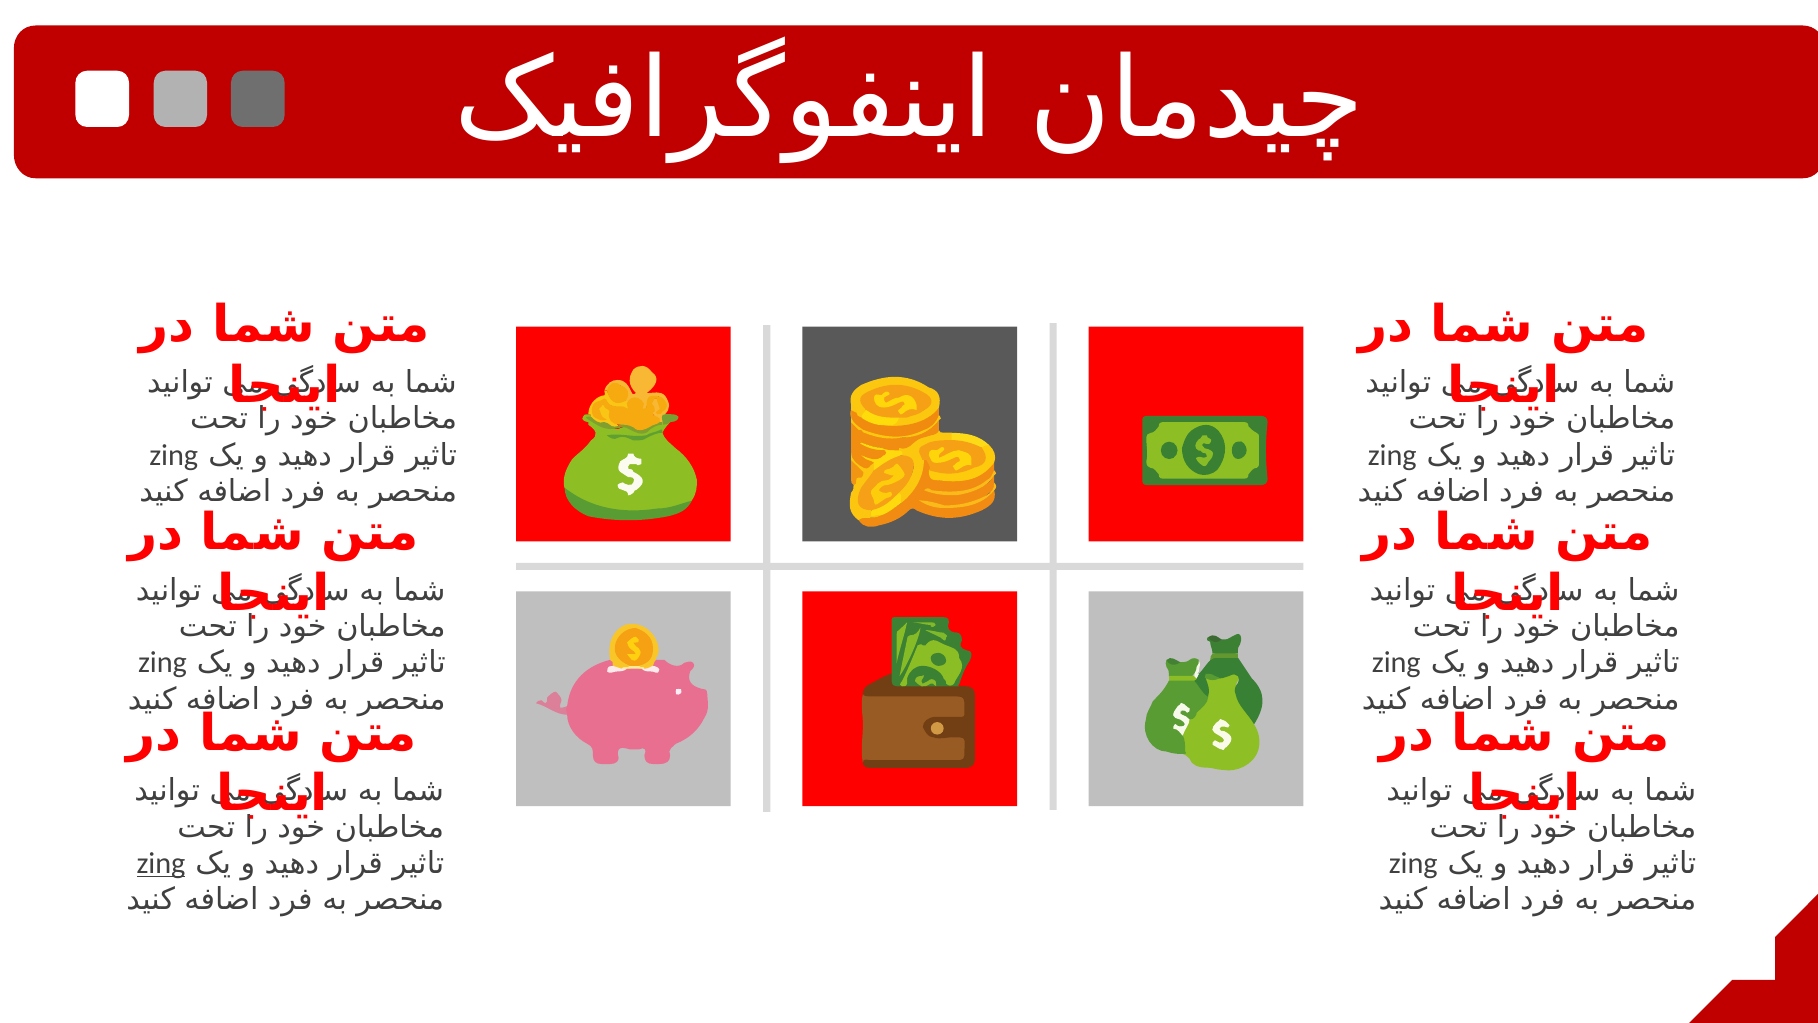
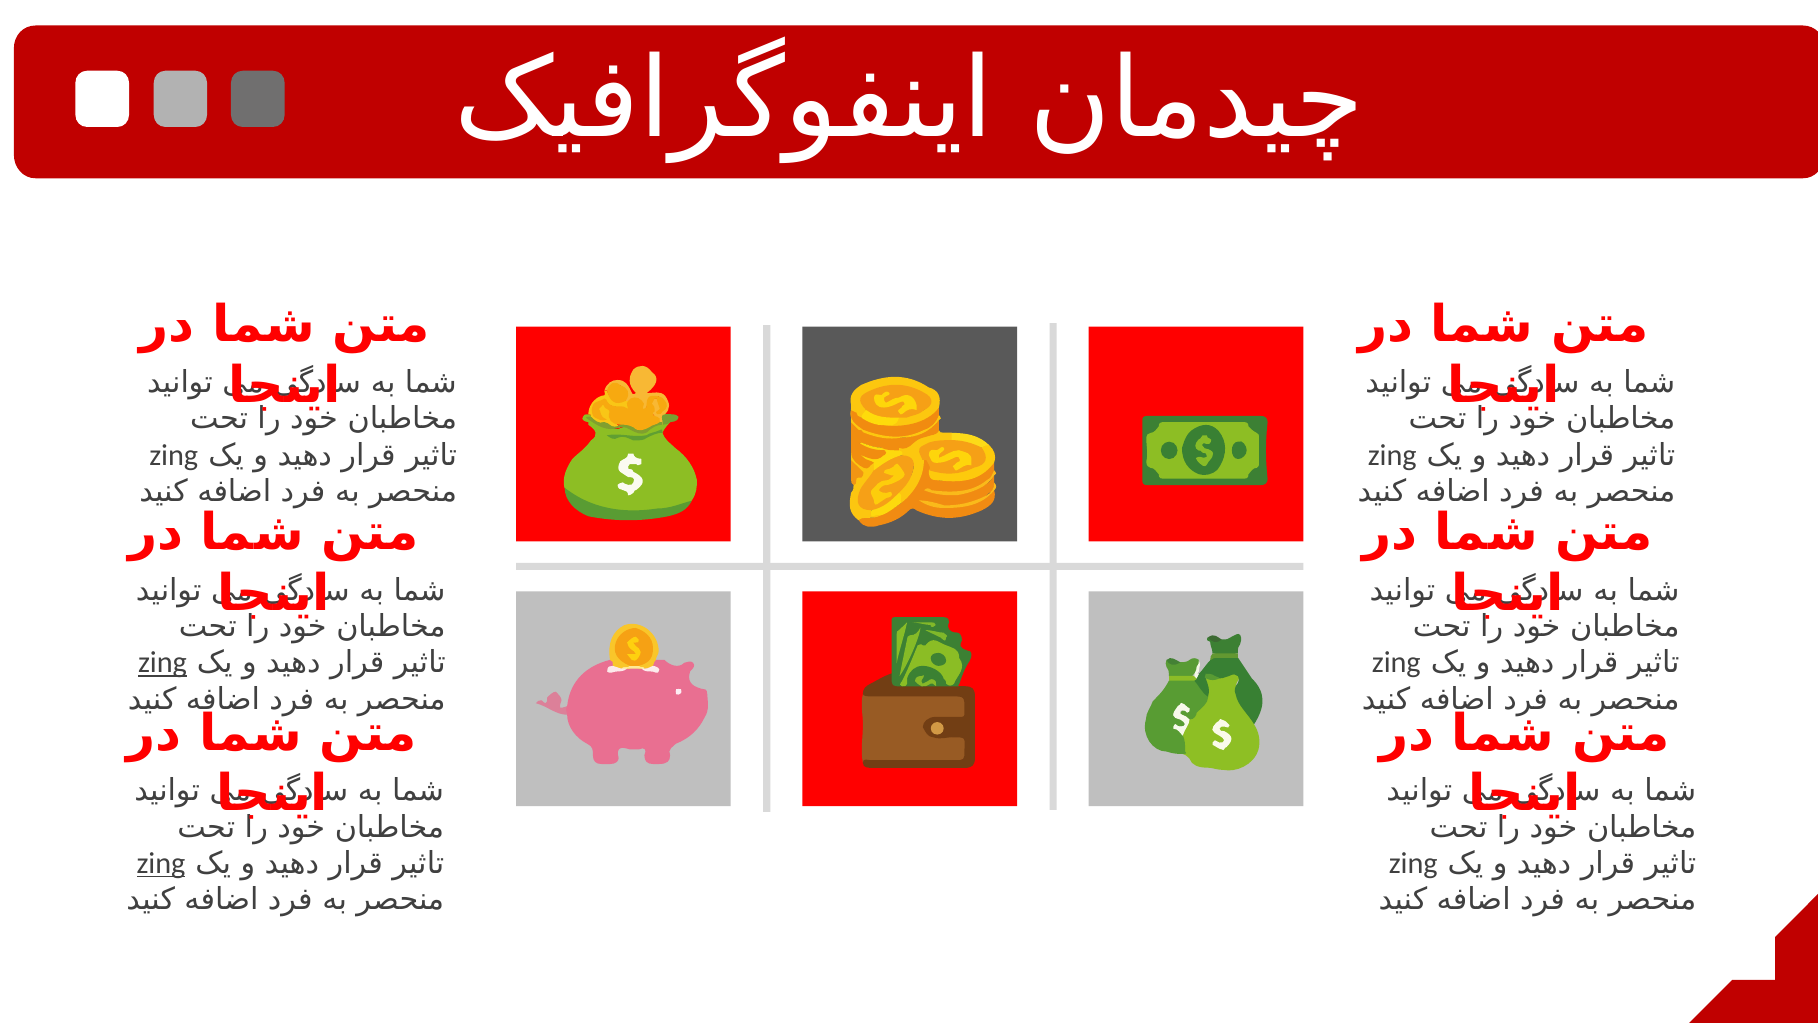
zing at (162, 663) underline: none -> present
